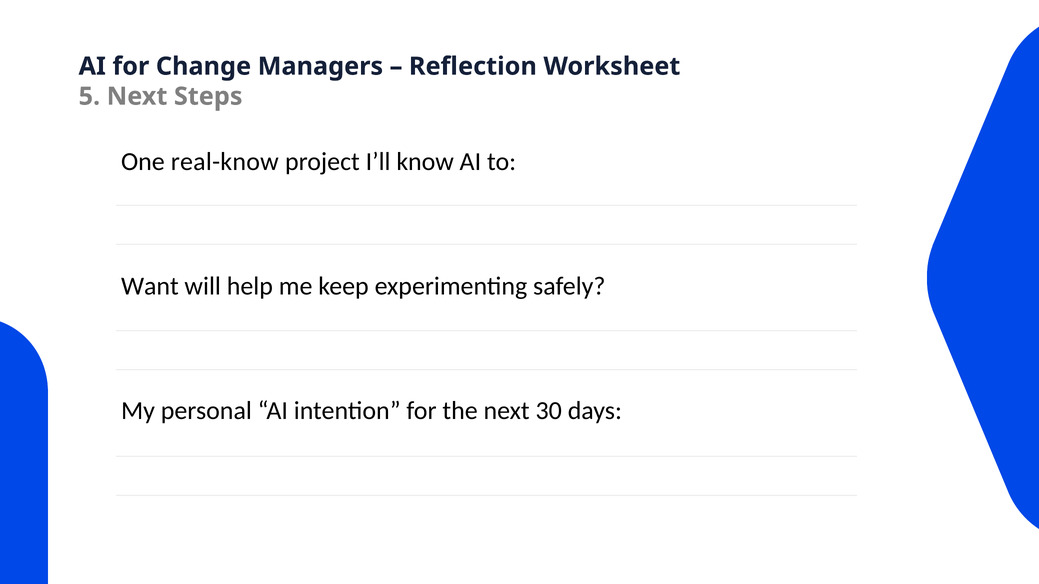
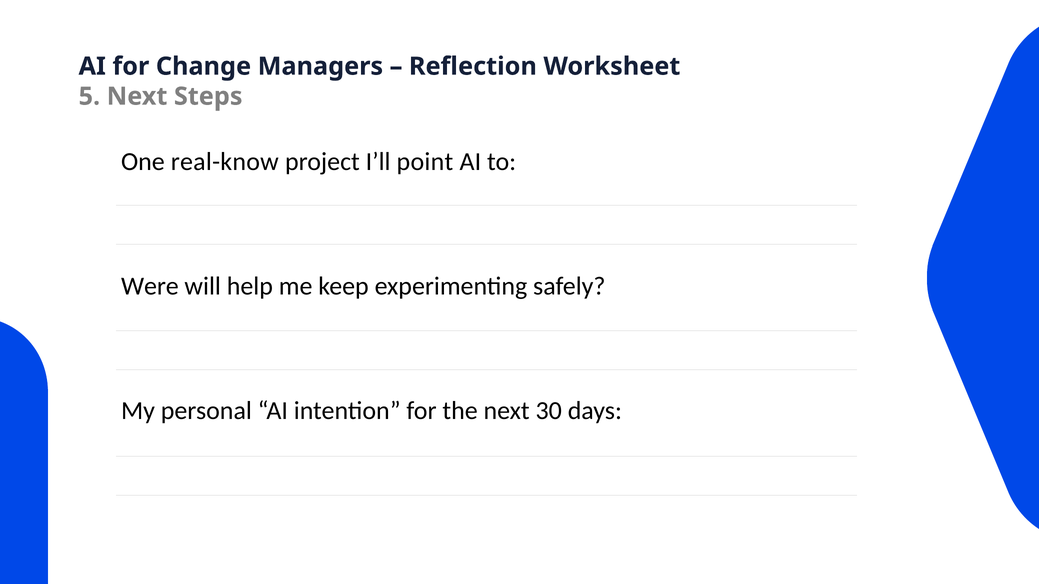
know: know -> point
Want: Want -> Were
